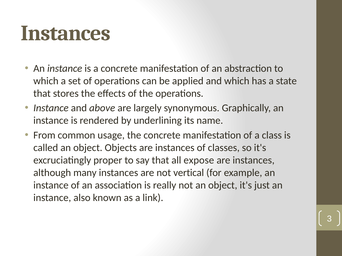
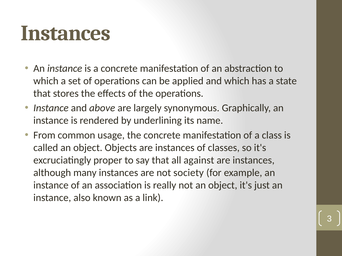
expose: expose -> against
vertical: vertical -> society
